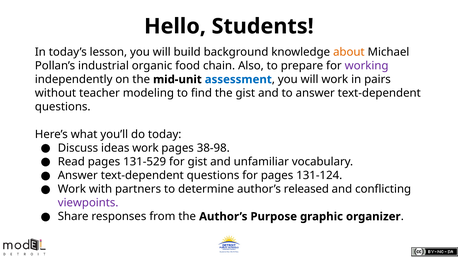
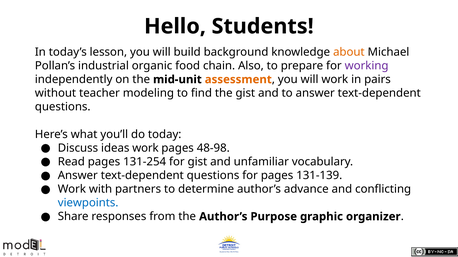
assessment colour: blue -> orange
38-98: 38-98 -> 48-98
131-529: 131-529 -> 131-254
131-124: 131-124 -> 131-139
released: released -> advance
viewpoints colour: purple -> blue
